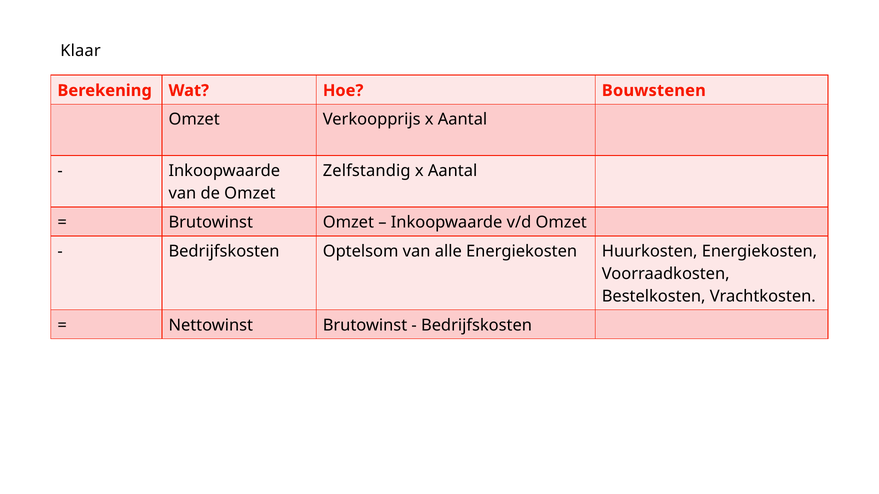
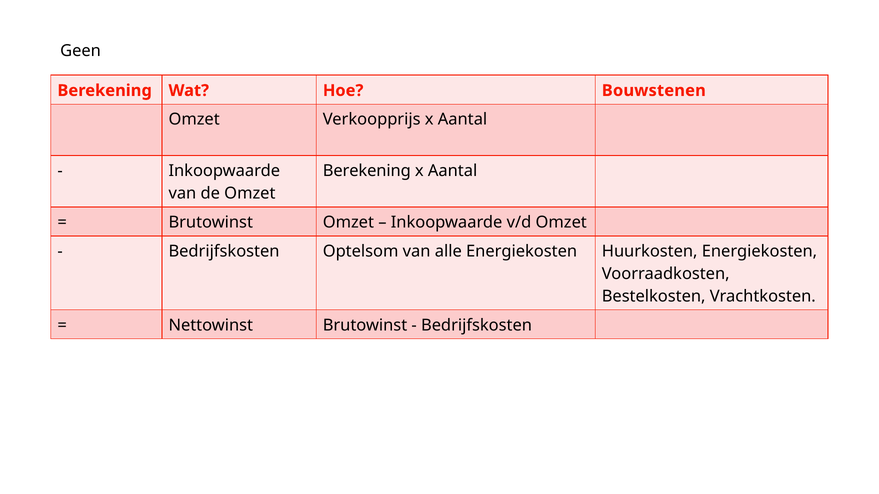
Klaar: Klaar -> Geen
Zelfstandig at (367, 171): Zelfstandig -> Berekening
